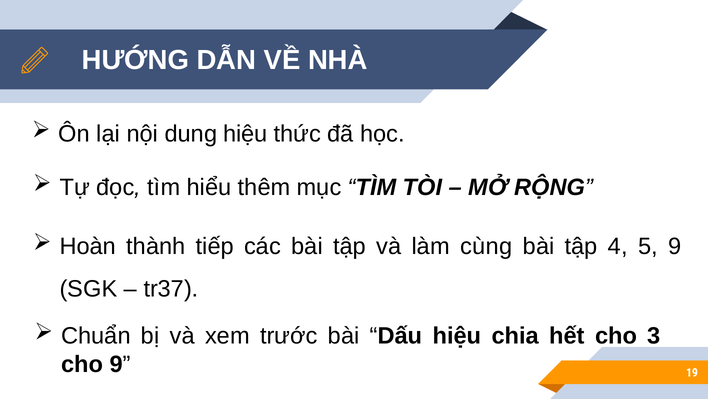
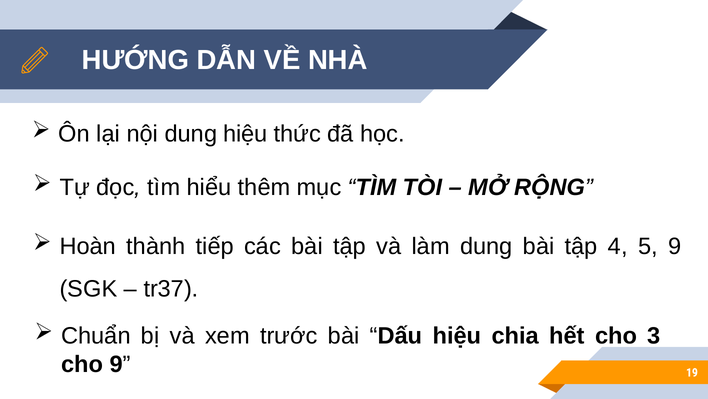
làm cùng: cùng -> dung
